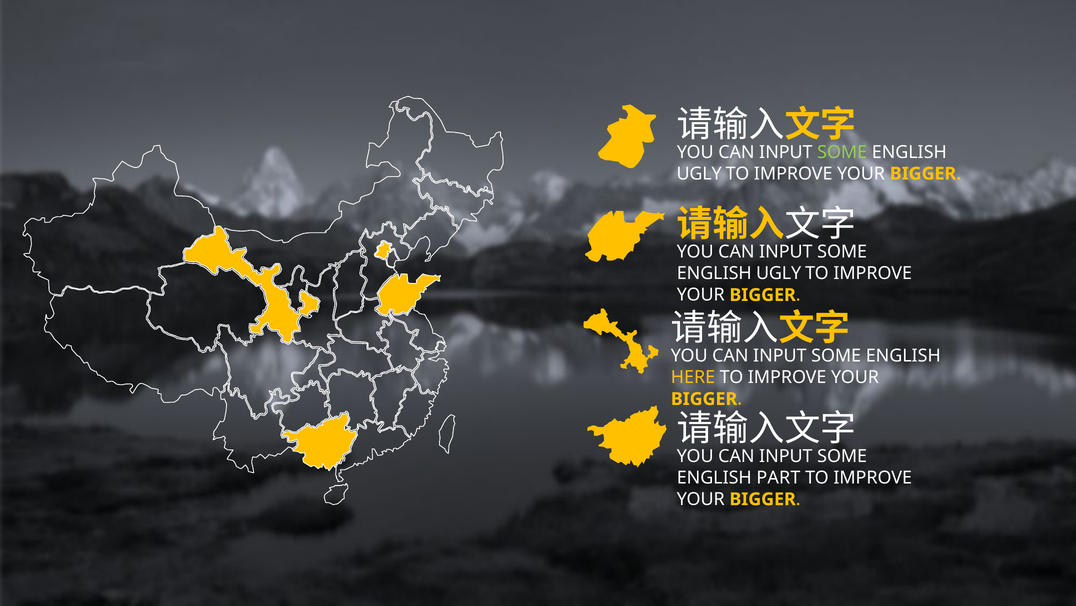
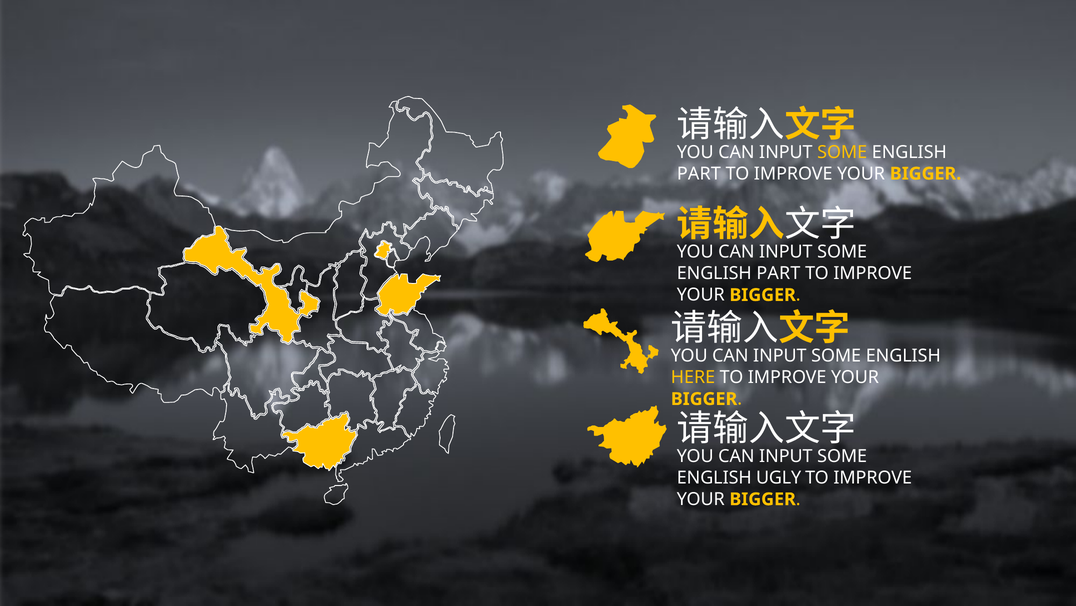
SOME at (842, 152) colour: light green -> yellow
UGLY at (699, 173): UGLY -> PART
UGLY at (779, 273): UGLY -> PART
PART: PART -> UGLY
